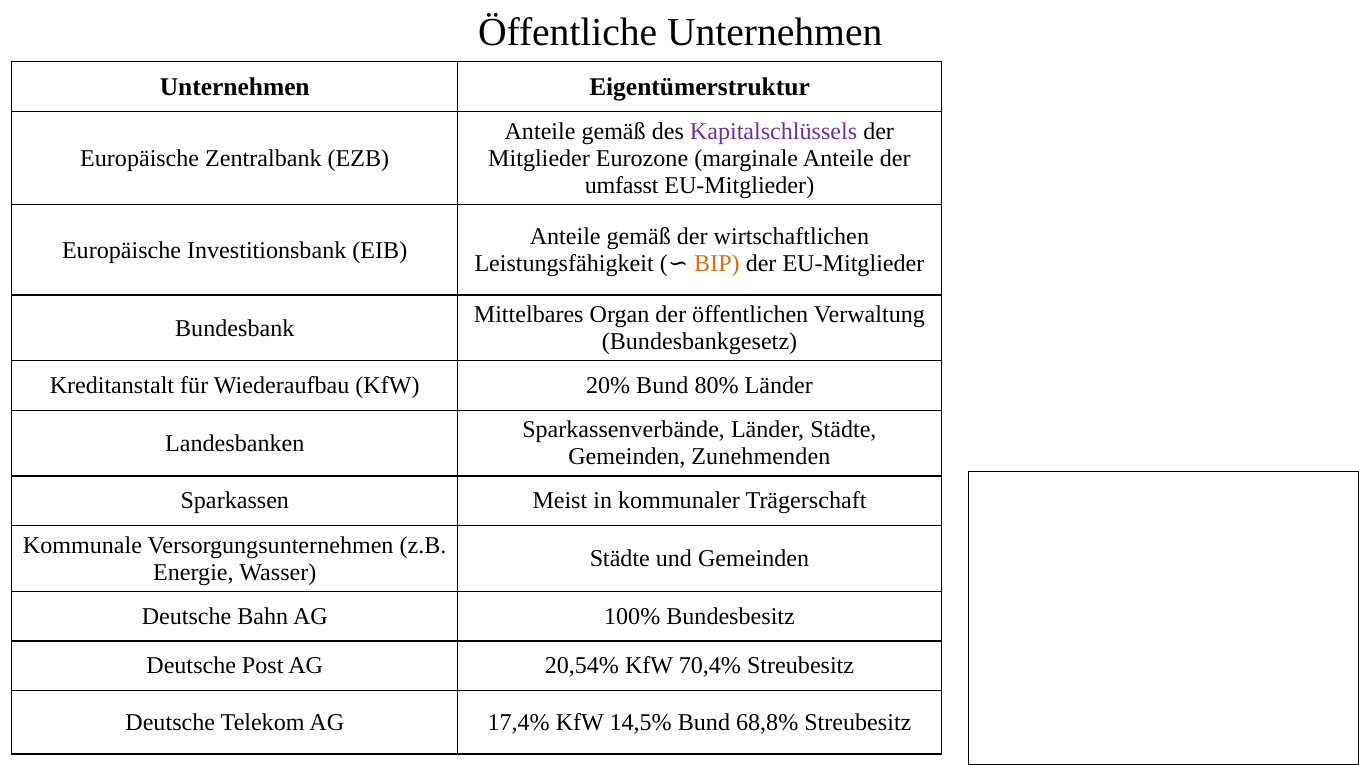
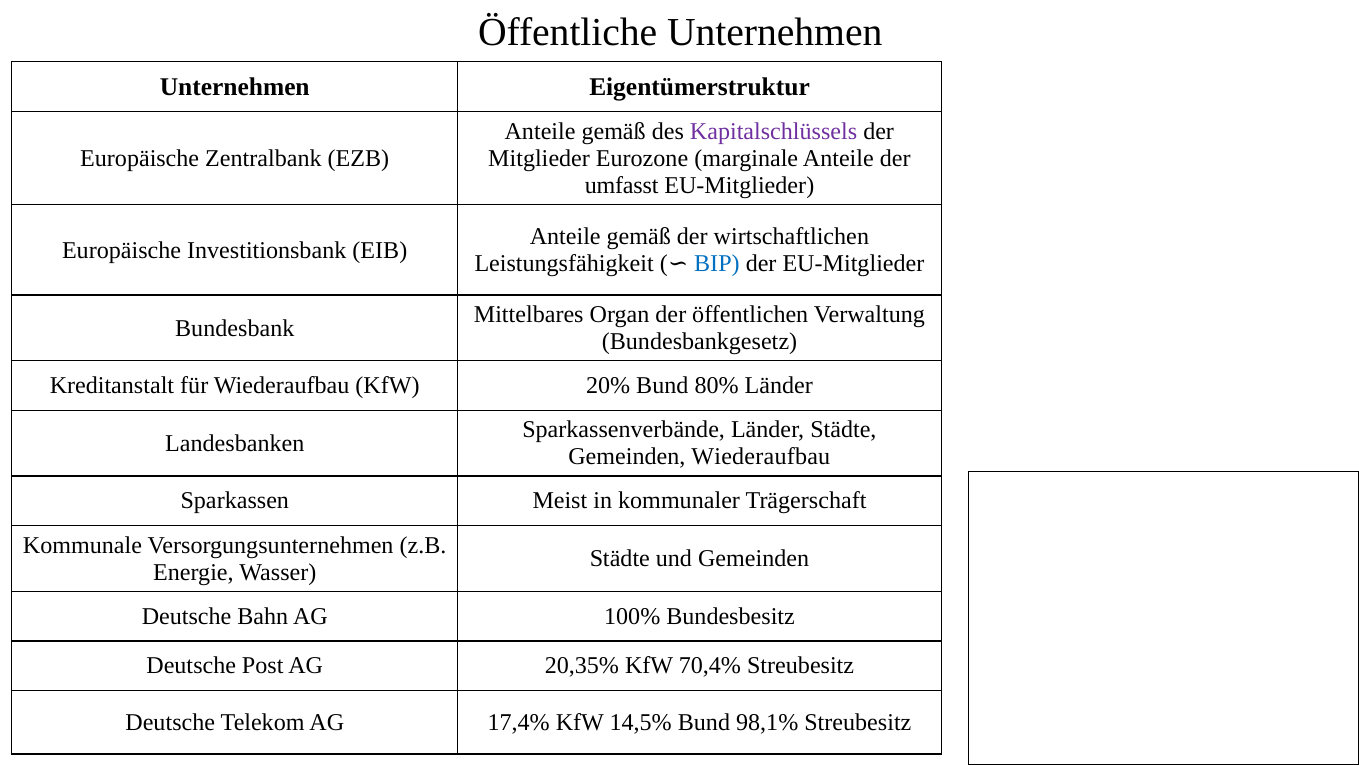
BIP colour: orange -> blue
Gemeinden Zunehmenden: Zunehmenden -> Wiederaufbau
20,54%: 20,54% -> 20,35%
68,8%: 68,8% -> 98,1%
